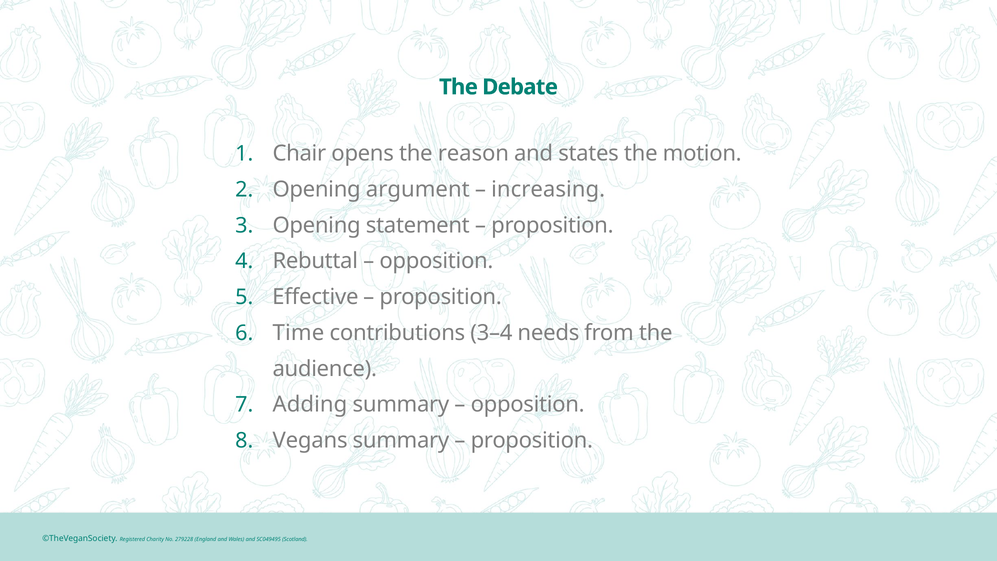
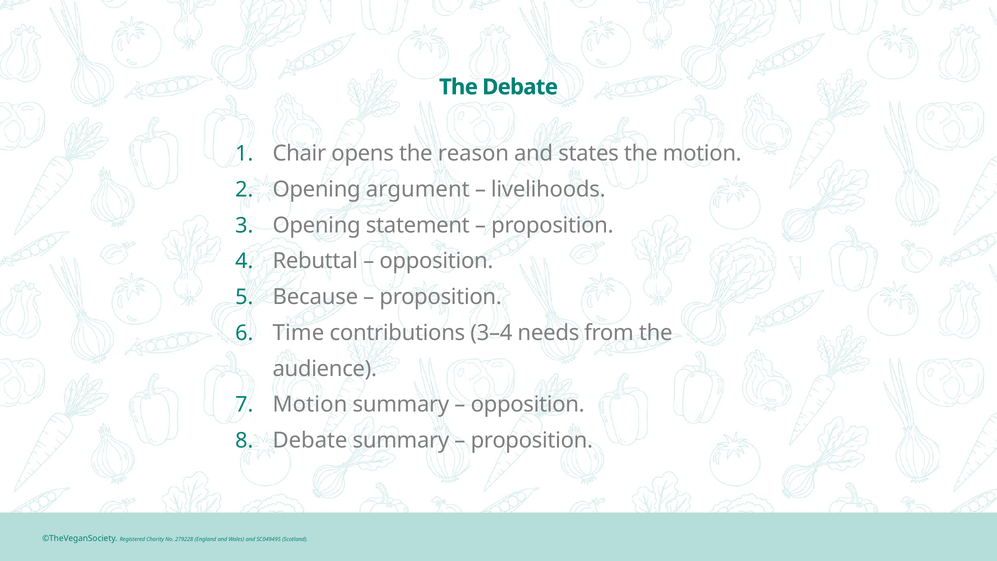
increasing: increasing -> livelihoods
Effective: Effective -> Because
Adding at (310, 404): Adding -> Motion
Vegans at (310, 440): Vegans -> Debate
